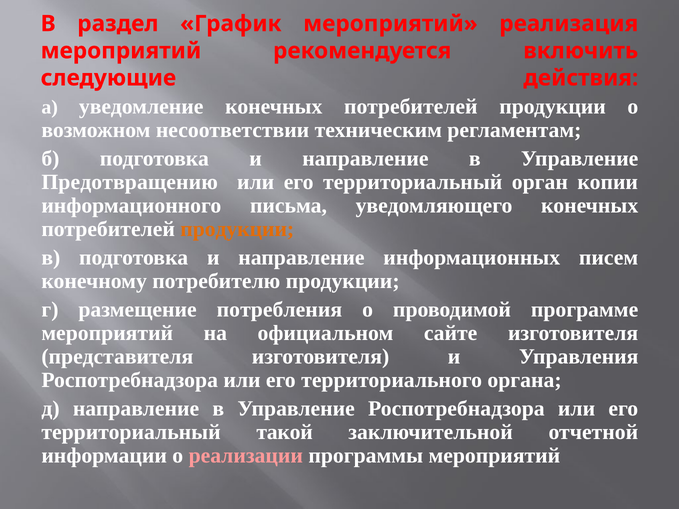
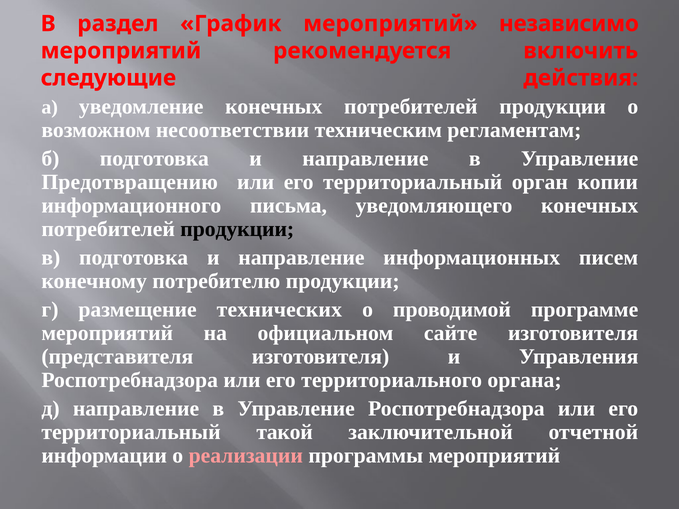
реализация: реализация -> независимо
продукции at (237, 229) colour: orange -> black
потребления: потребления -> технических
